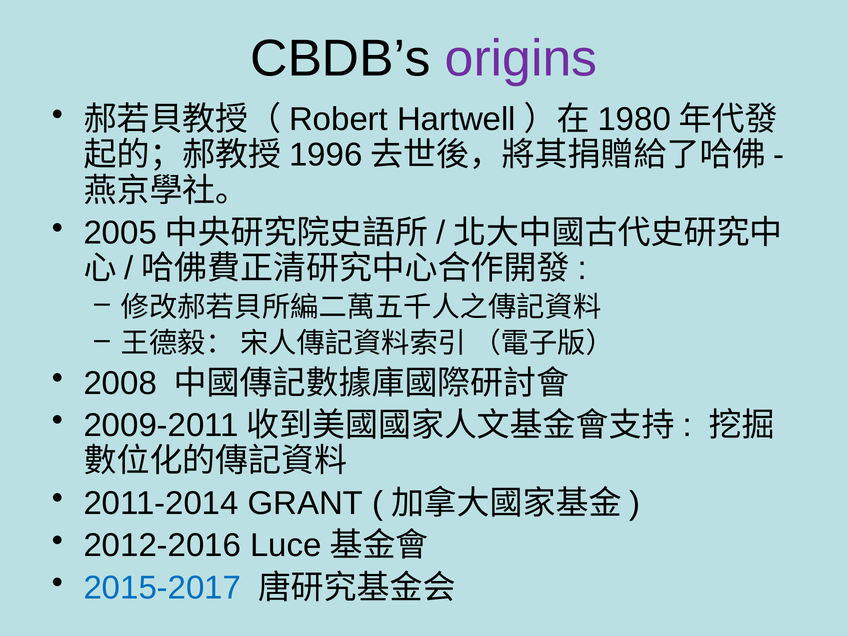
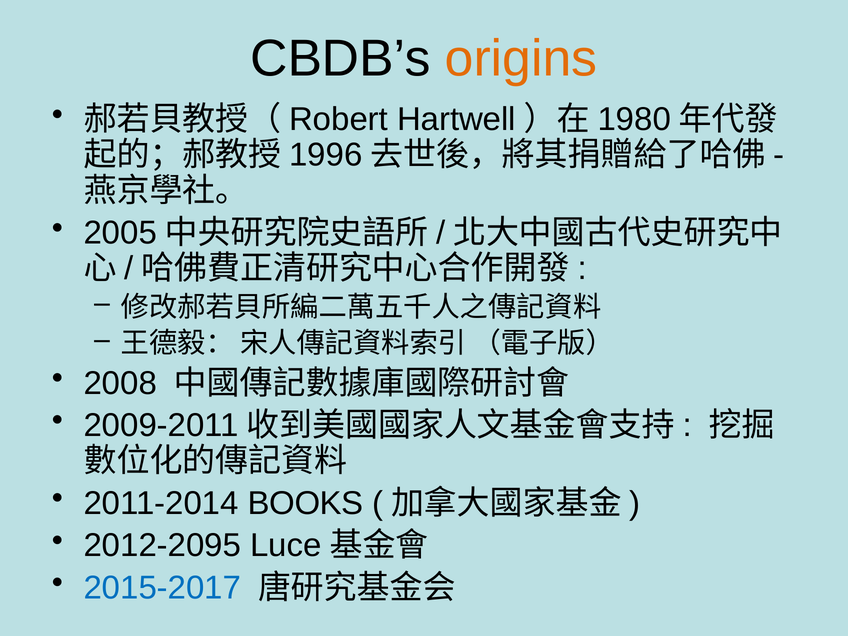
origins colour: purple -> orange
GRANT: GRANT -> BOOKS
2012-2016: 2012-2016 -> 2012-2095
